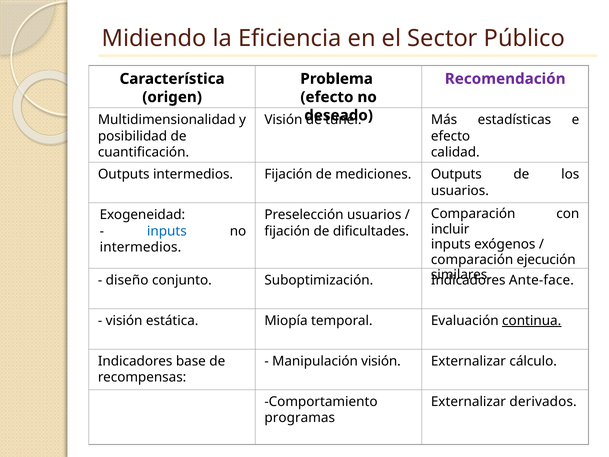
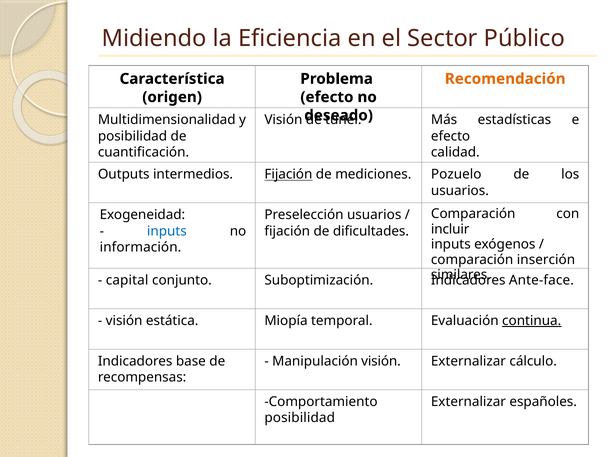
Recomendación colour: purple -> orange
Fijación at (288, 174) underline: none -> present
mediciones Outputs: Outputs -> Pozuelo
intermedios at (140, 247): intermedios -> información
ejecución: ejecución -> inserción
diseño: diseño -> capital
derivados: derivados -> españoles
programas at (300, 418): programas -> posibilidad
